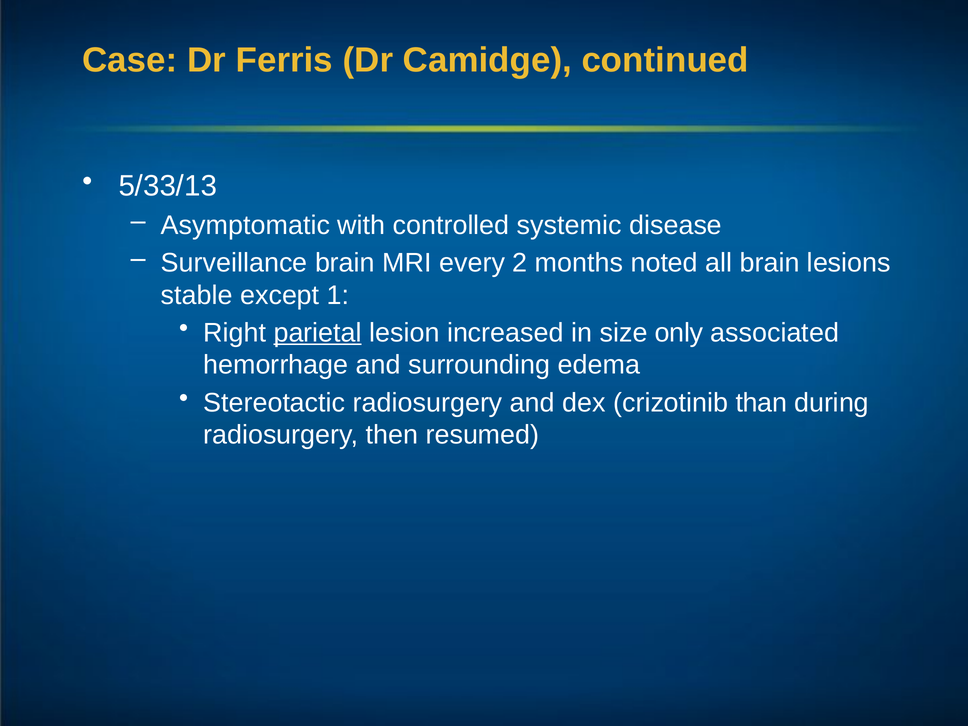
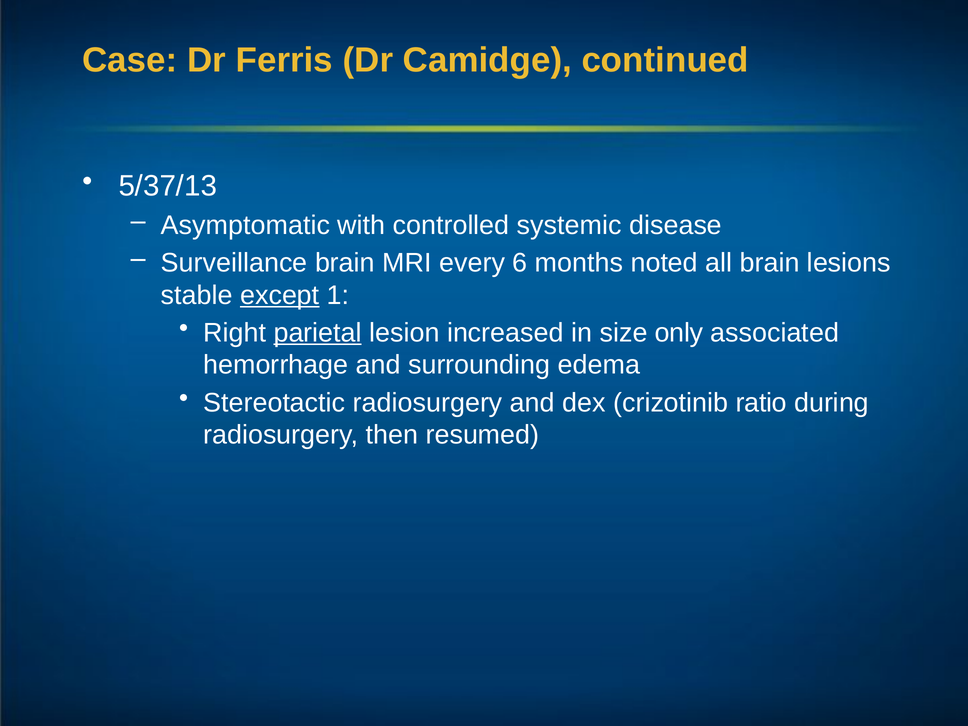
5/33/13: 5/33/13 -> 5/37/13
2: 2 -> 6
except underline: none -> present
than: than -> ratio
